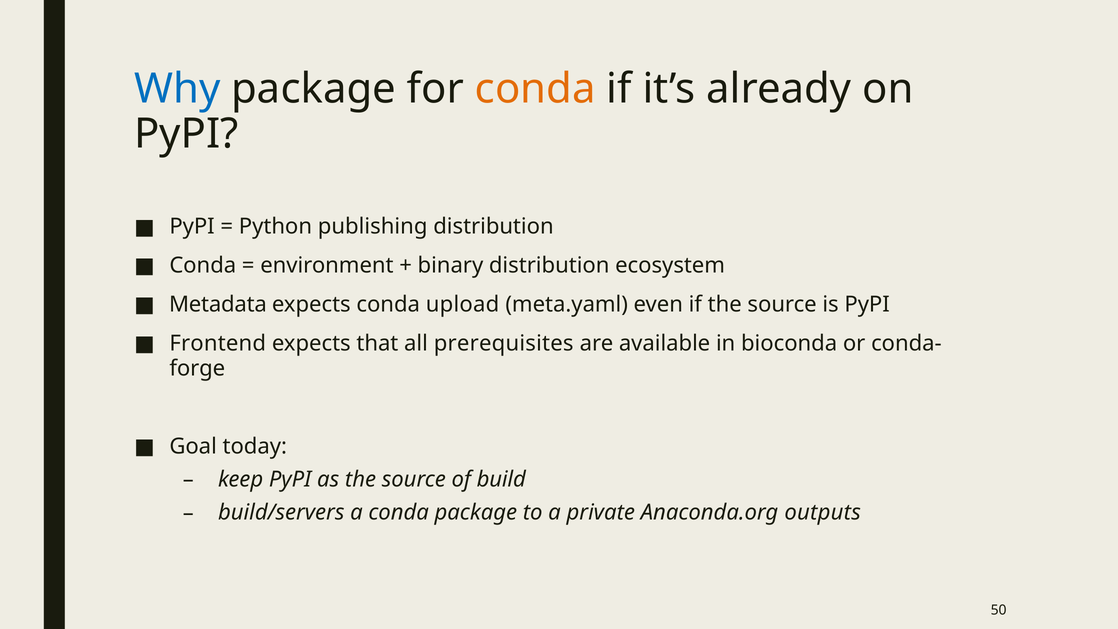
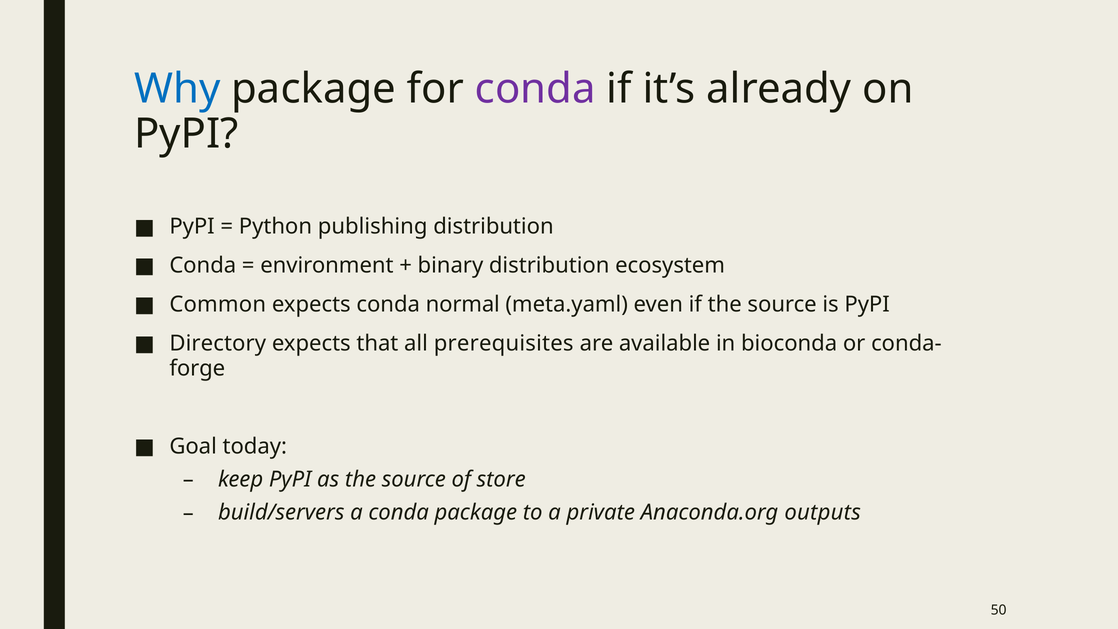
conda at (535, 89) colour: orange -> purple
Metadata: Metadata -> Common
upload: upload -> normal
Frontend: Frontend -> Directory
build: build -> store
